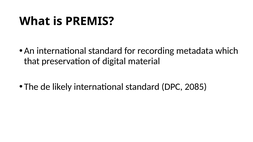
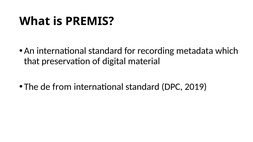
likely: likely -> from
2085: 2085 -> 2019
